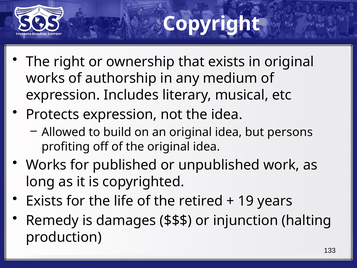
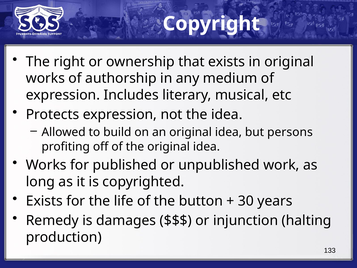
retired: retired -> button
19: 19 -> 30
